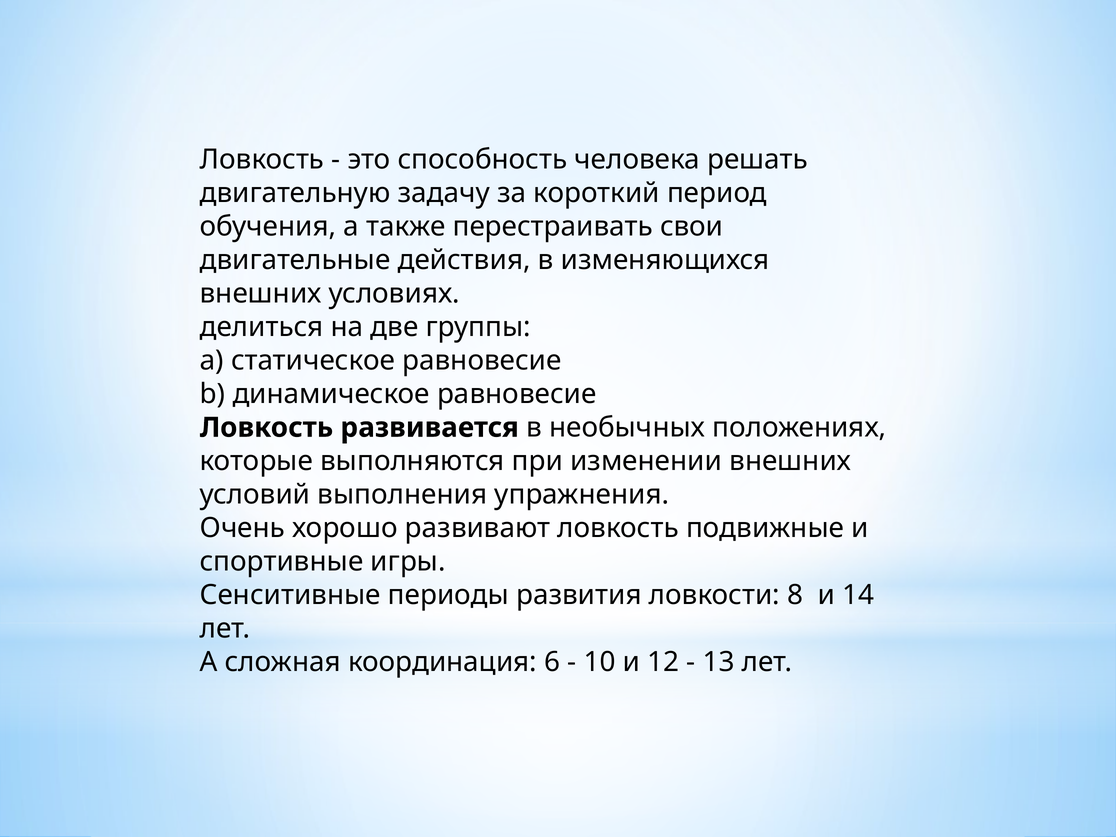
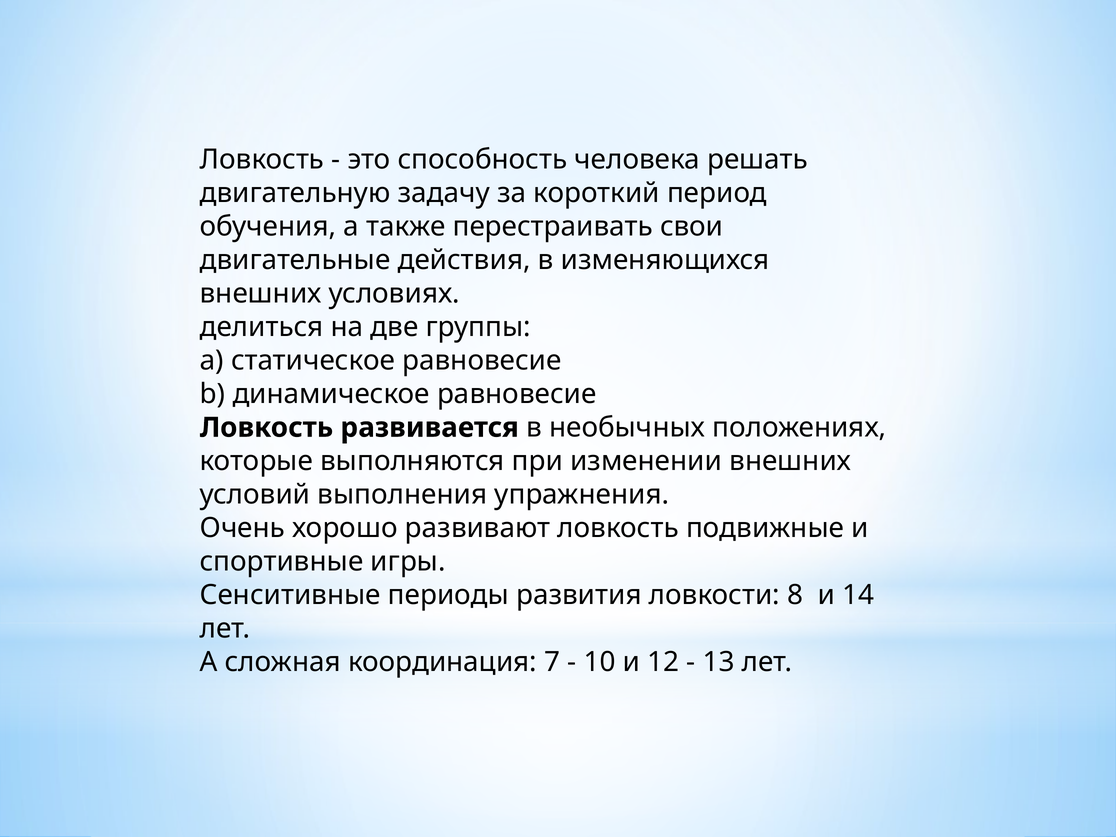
6: 6 -> 7
